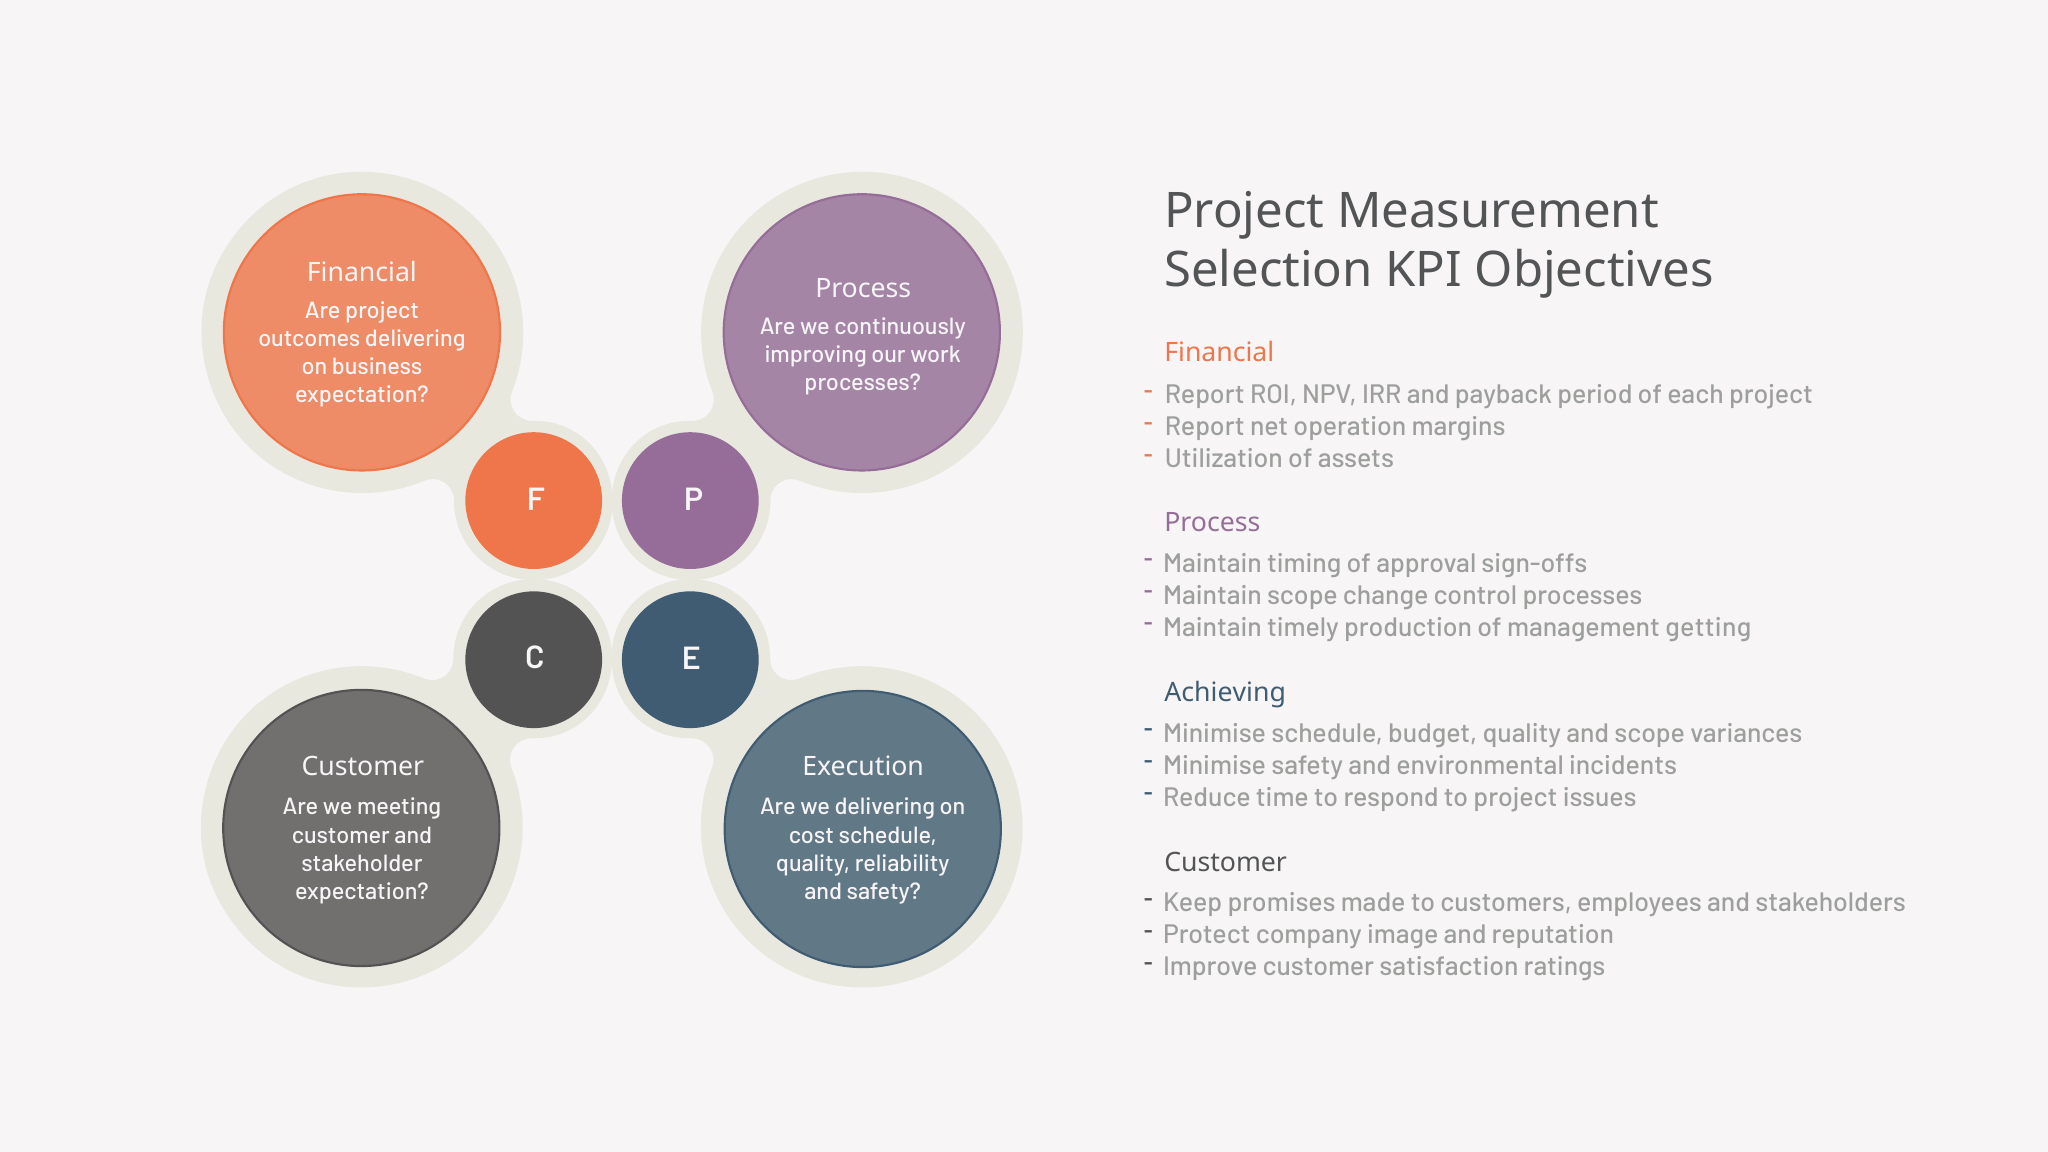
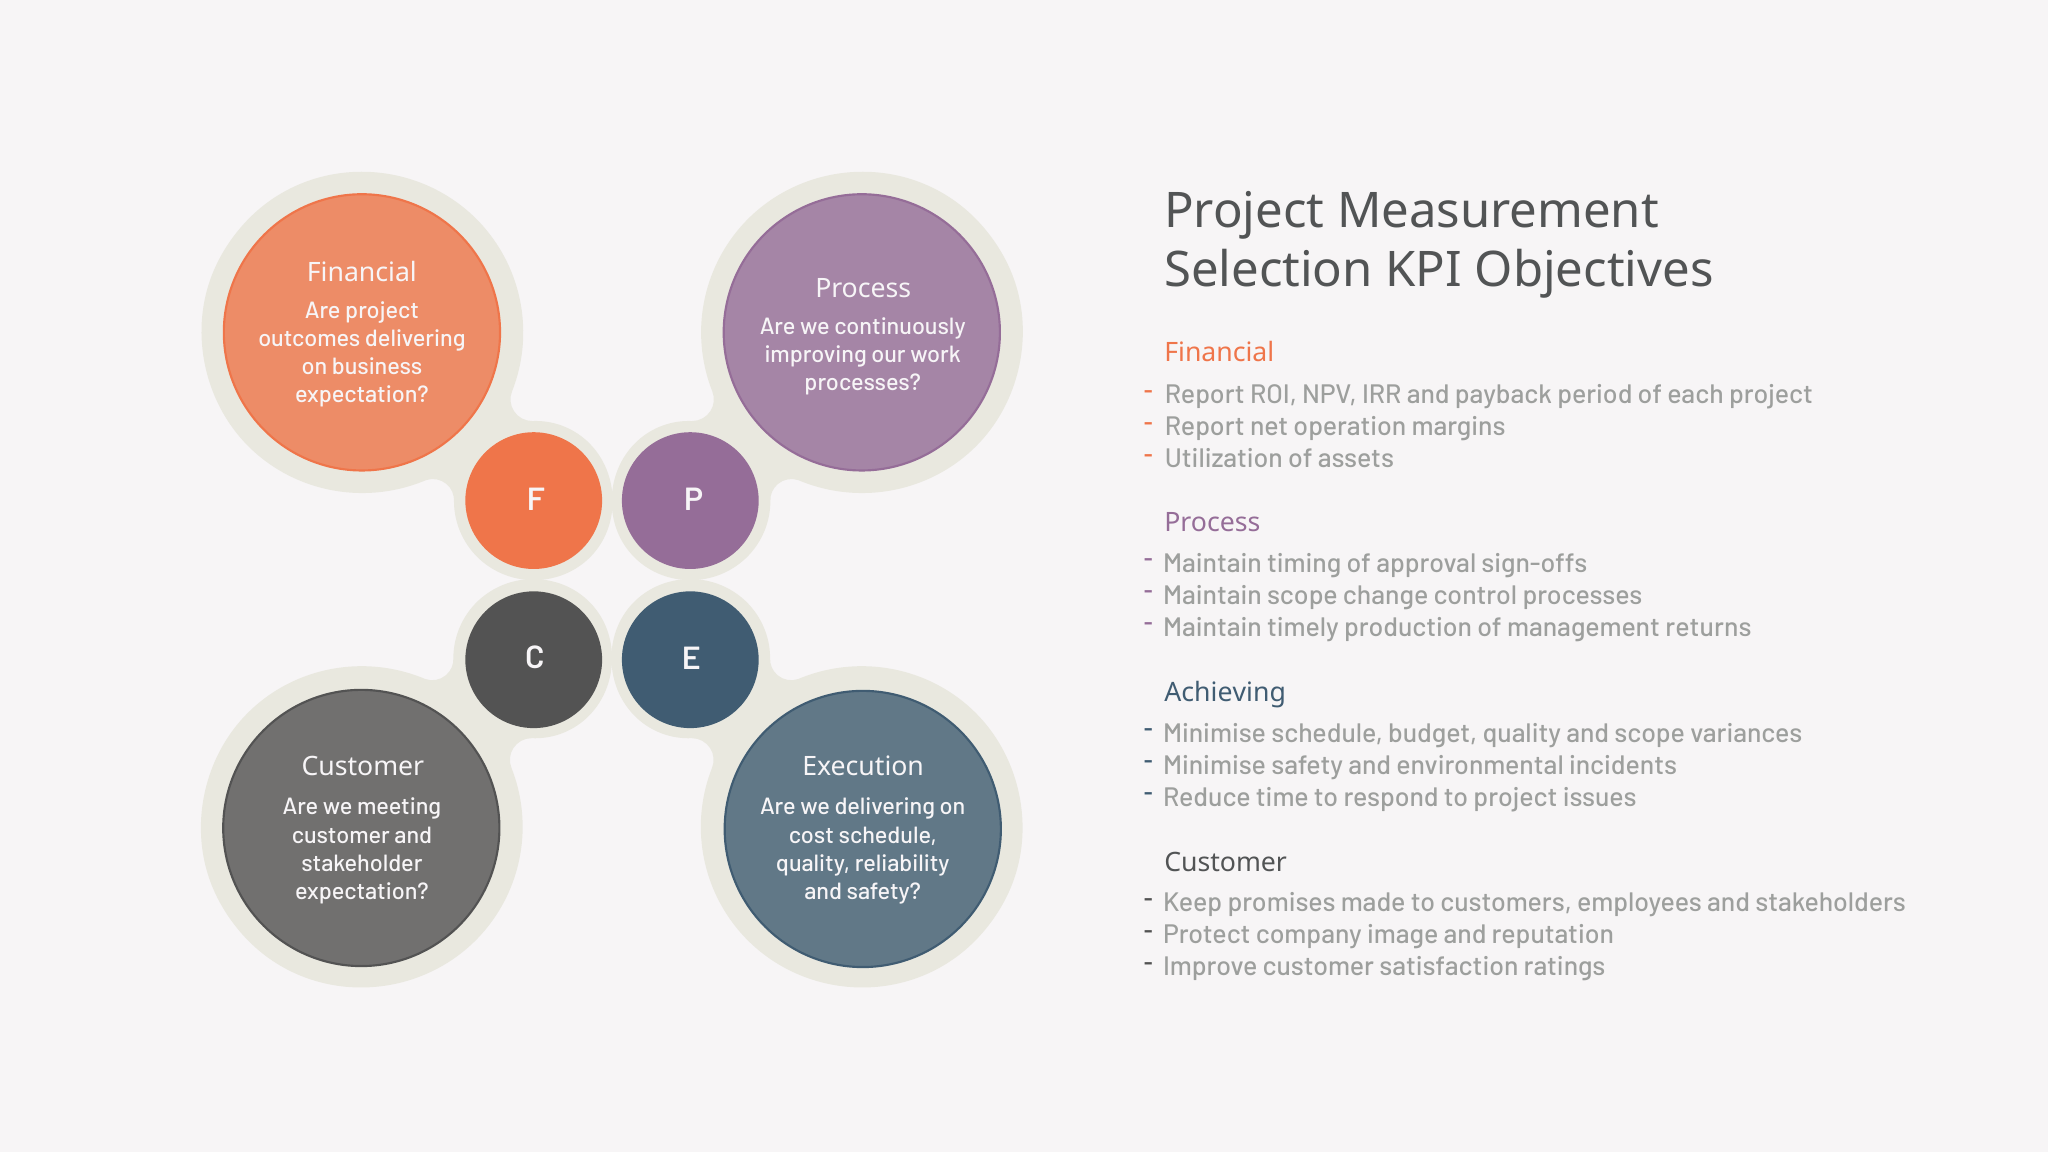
getting: getting -> returns
